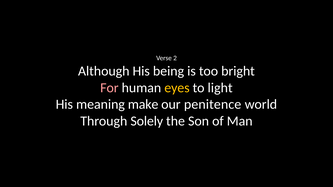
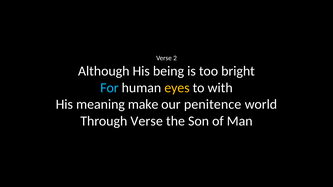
For colour: pink -> light blue
light: light -> with
Through Solely: Solely -> Verse
